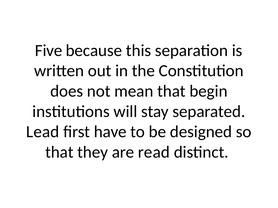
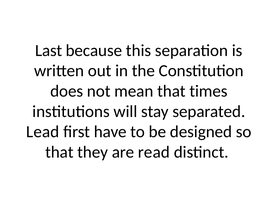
Five: Five -> Last
begin: begin -> times
